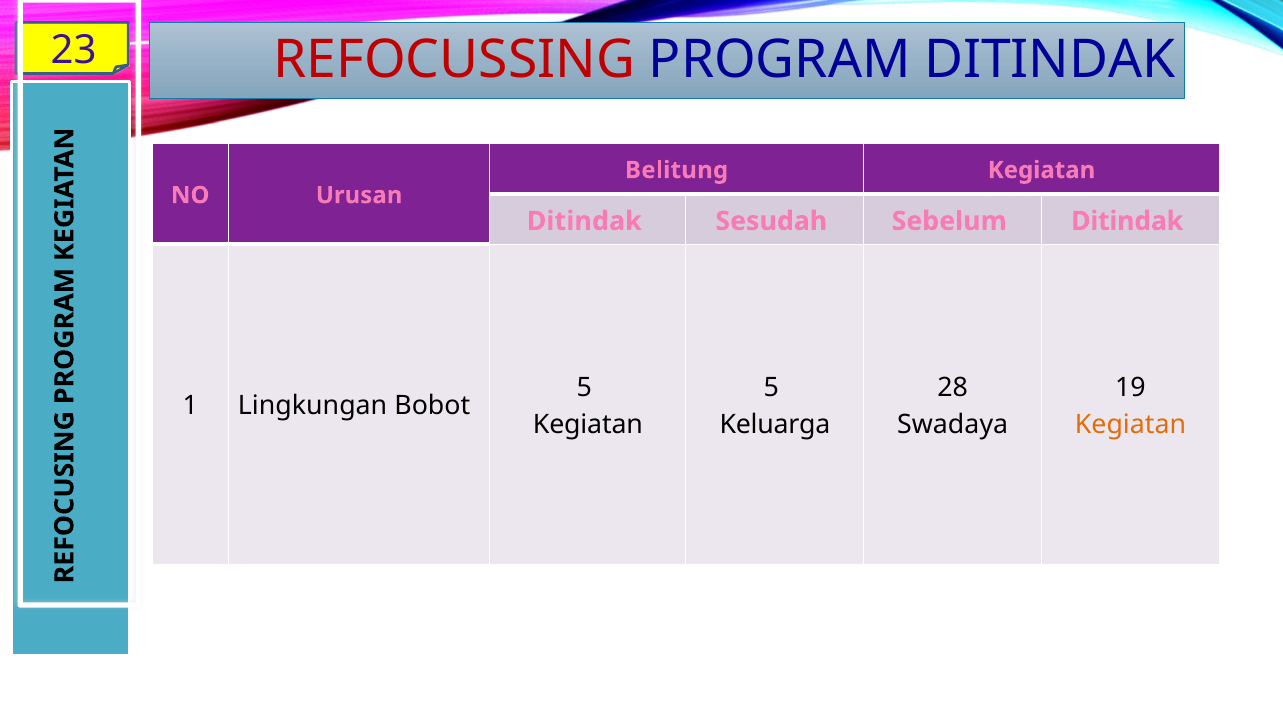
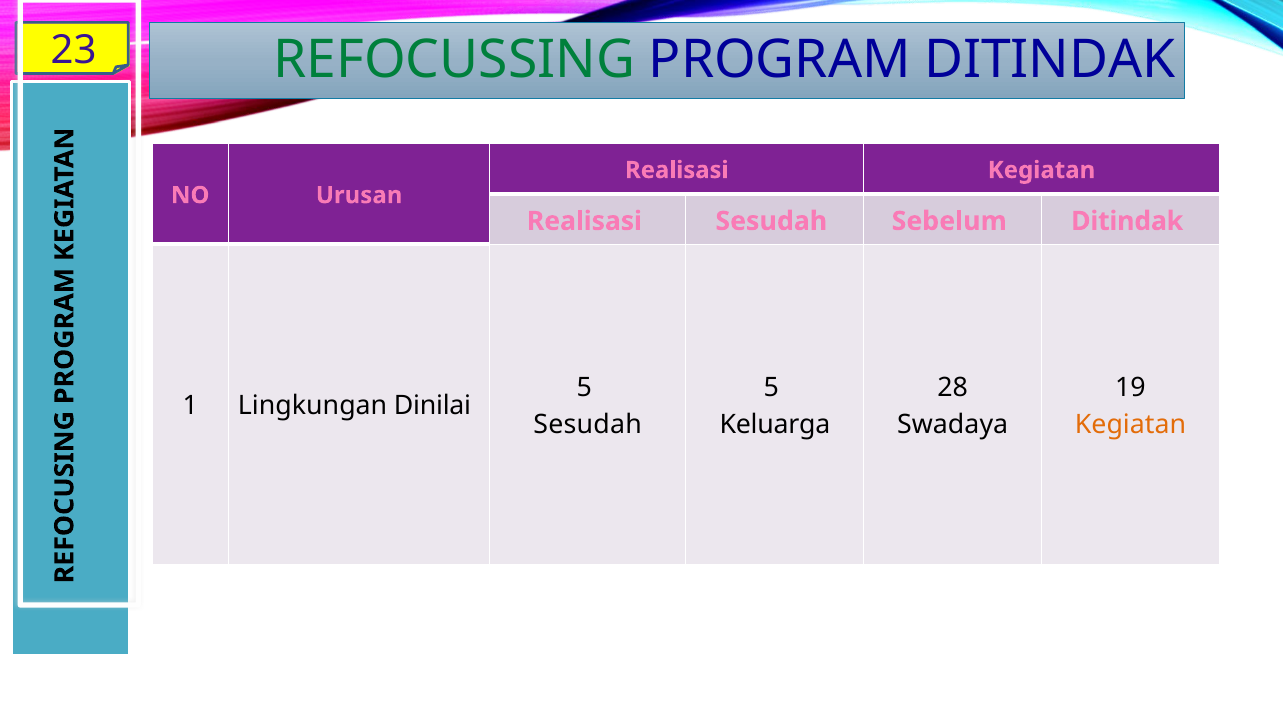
REFOCUSSING colour: red -> green
Belitung at (677, 170): Belitung -> Realisasi
Ditindak at (584, 221): Ditindak -> Realisasi
Bobot: Bobot -> Dinilai
Kegiatan at (588, 424): Kegiatan -> Sesudah
